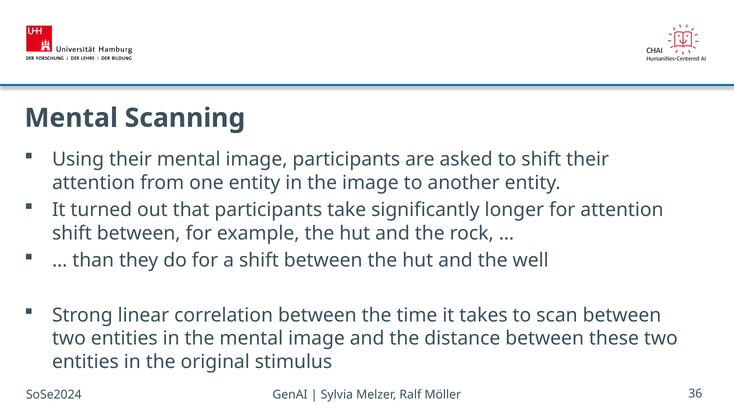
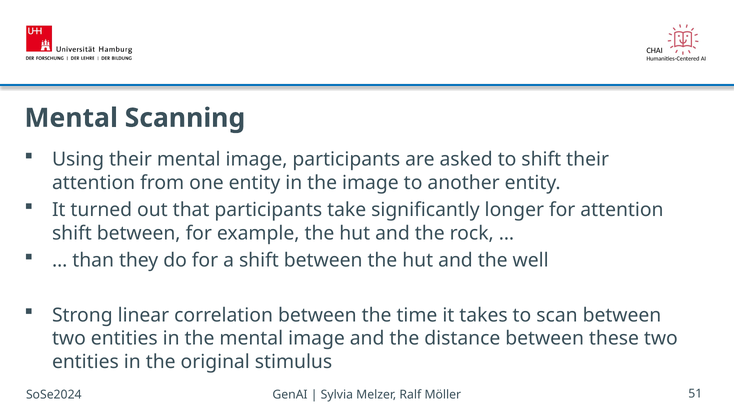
36: 36 -> 51
